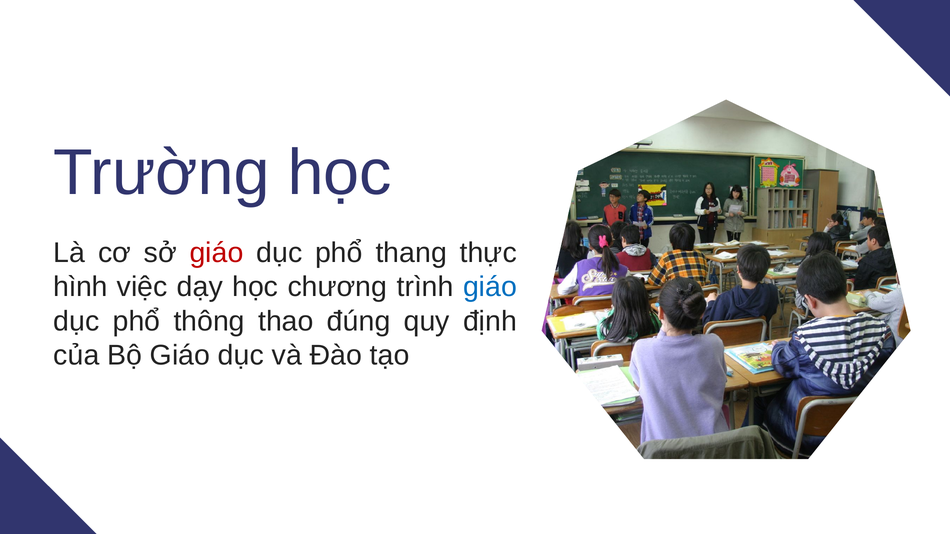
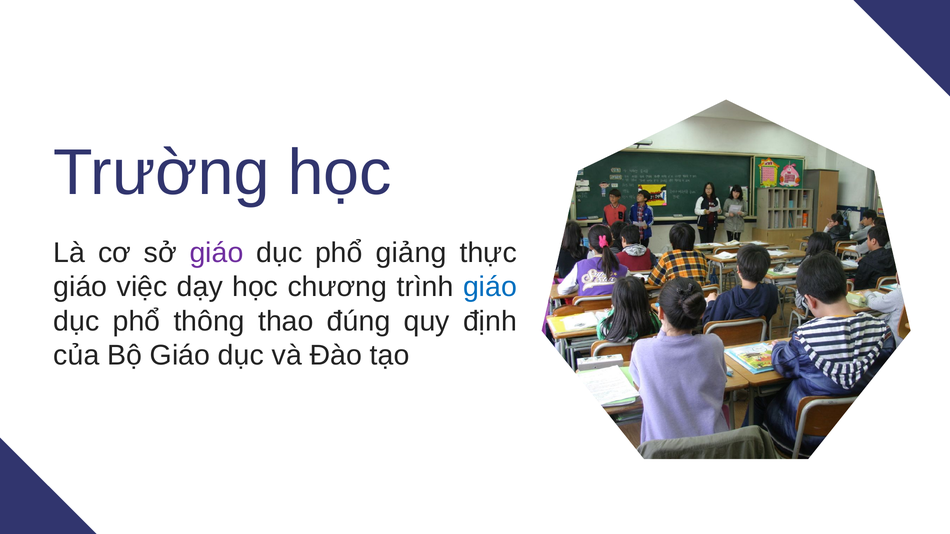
giáo at (217, 253) colour: red -> purple
thang: thang -> giảng
hình at (81, 287): hình -> giáo
